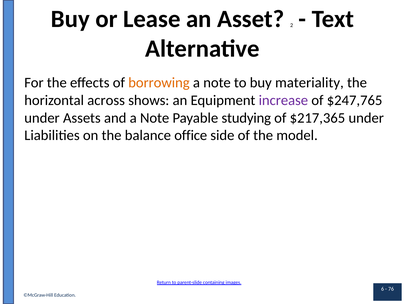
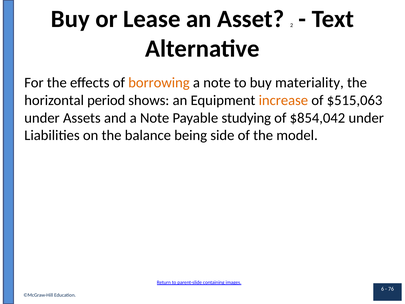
across: across -> period
increase colour: purple -> orange
$247,765: $247,765 -> $515,063
$217,365: $217,365 -> $854,042
office: office -> being
